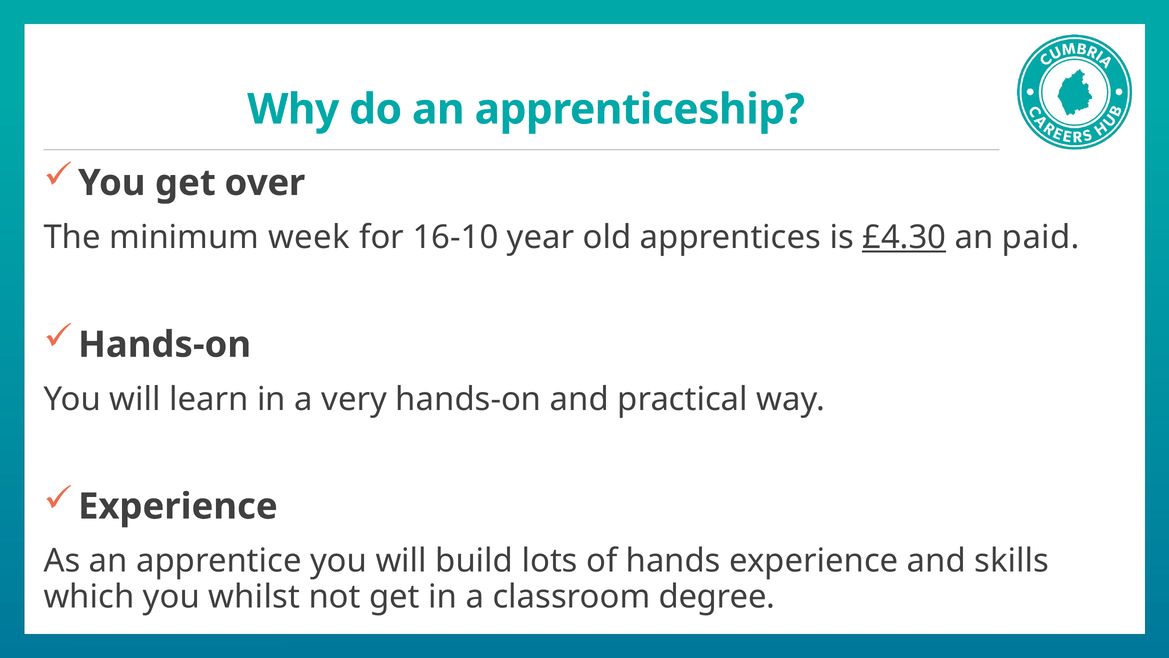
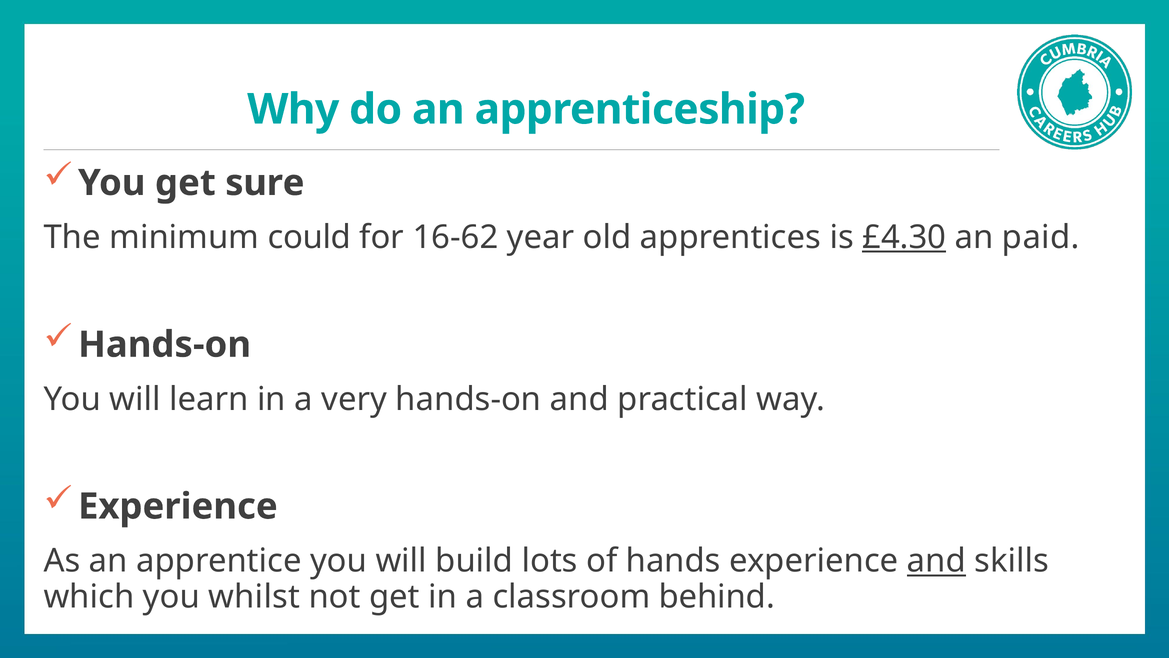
over: over -> sure
week: week -> could
16-10: 16-10 -> 16-62
and at (936, 561) underline: none -> present
degree: degree -> behind
